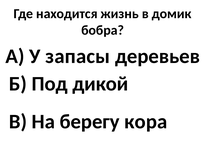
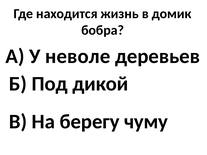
запасы: запасы -> неволе
кора: кора -> чуму
